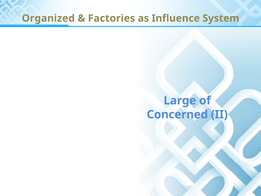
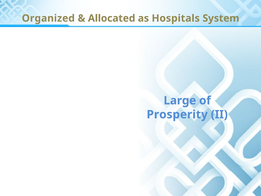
Factories: Factories -> Allocated
Influence: Influence -> Hospitals
Concerned: Concerned -> Prosperity
